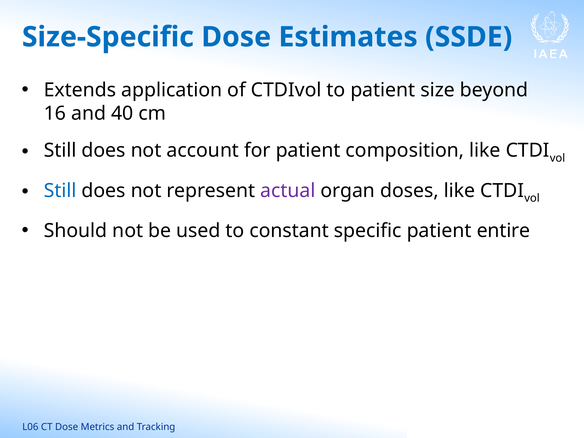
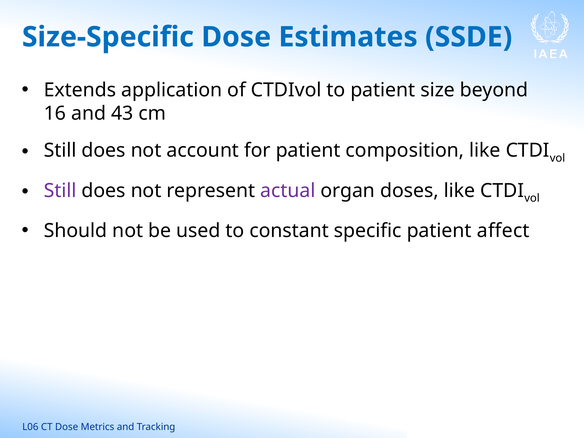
40: 40 -> 43
Still at (60, 191) colour: blue -> purple
entire: entire -> affect
